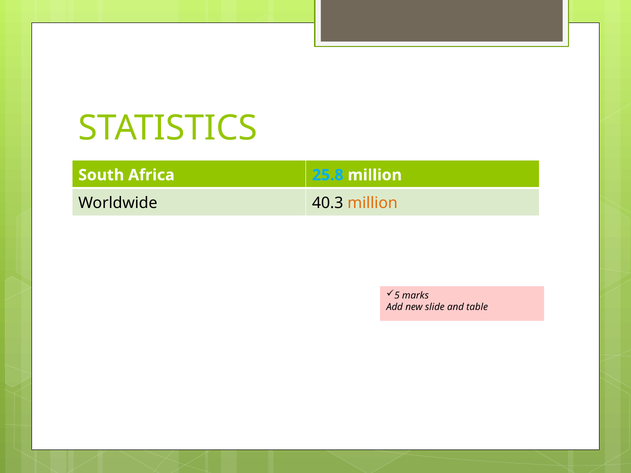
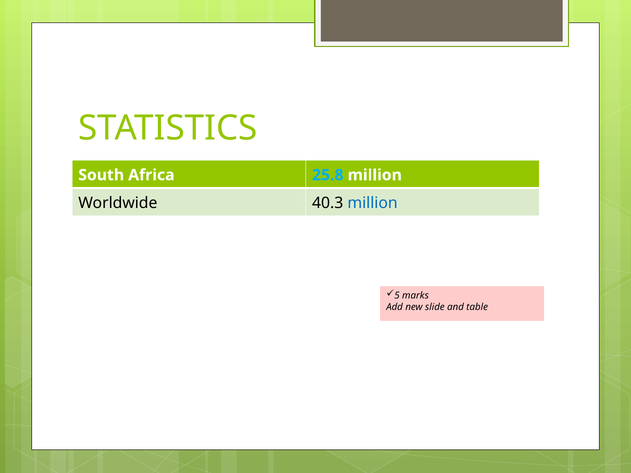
million at (373, 203) colour: orange -> blue
